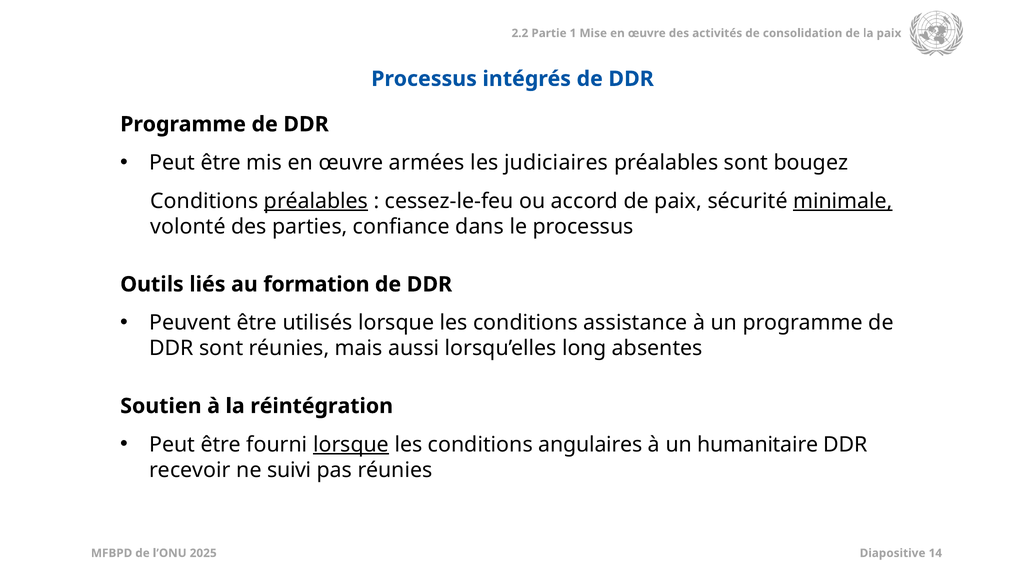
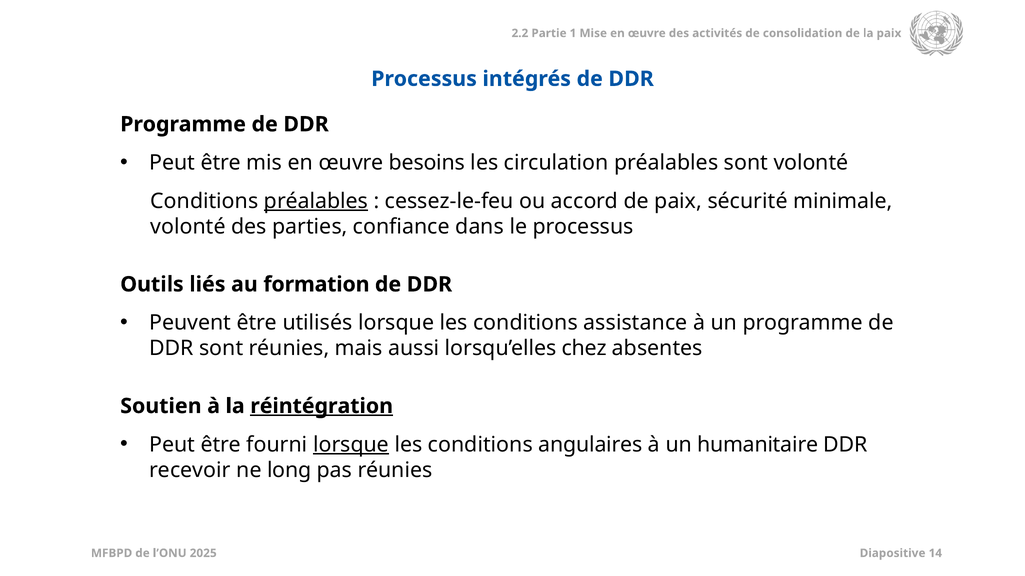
armées: armées -> besoins
judiciaires: judiciaires -> circulation
sont bougez: bougez -> volonté
minimale underline: present -> none
long: long -> chez
réintégration underline: none -> present
suivi: suivi -> long
